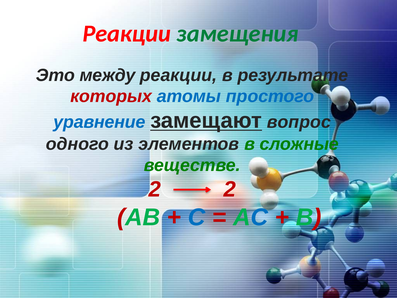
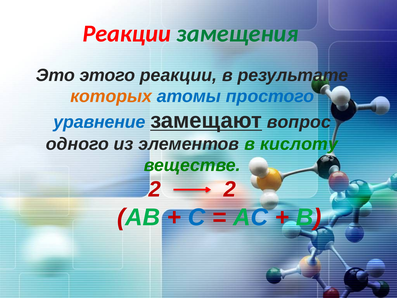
между: между -> этого
которых colour: red -> orange
сложные: сложные -> кислоту
